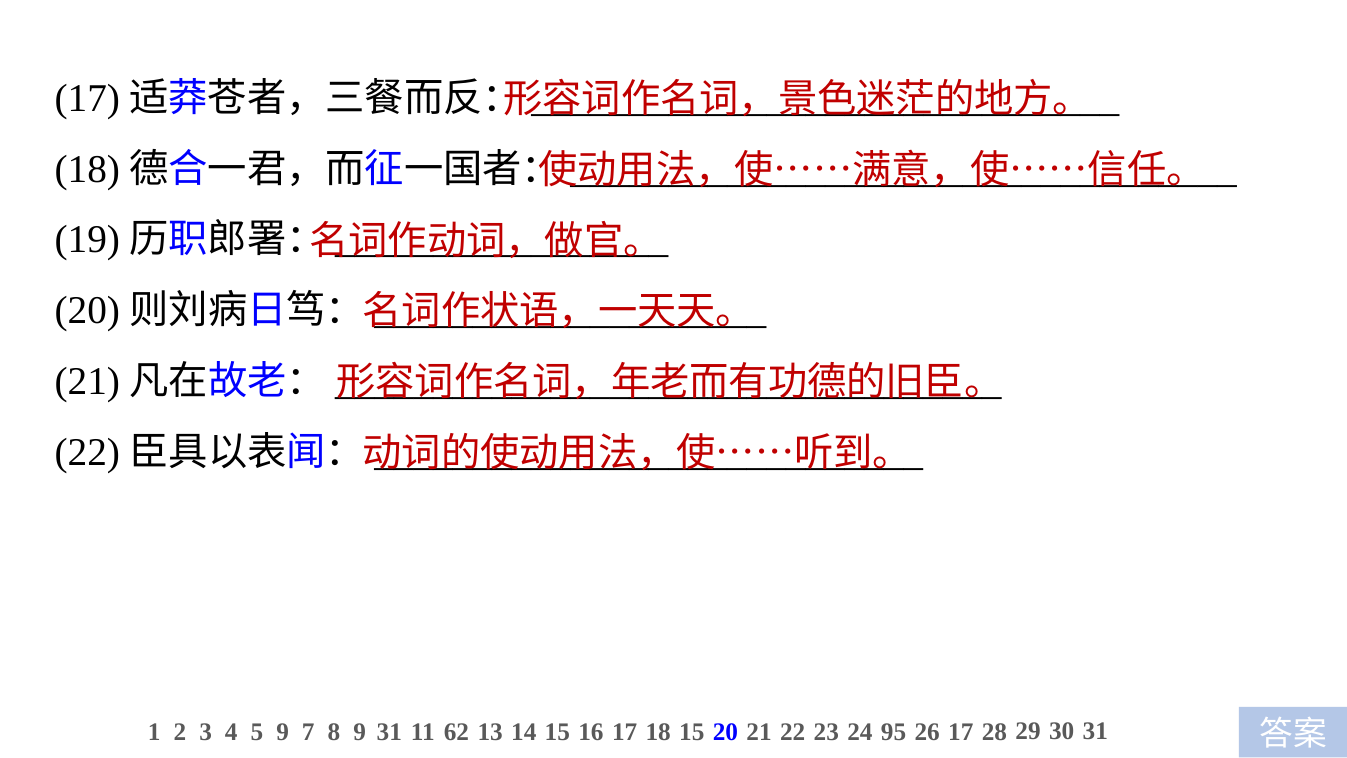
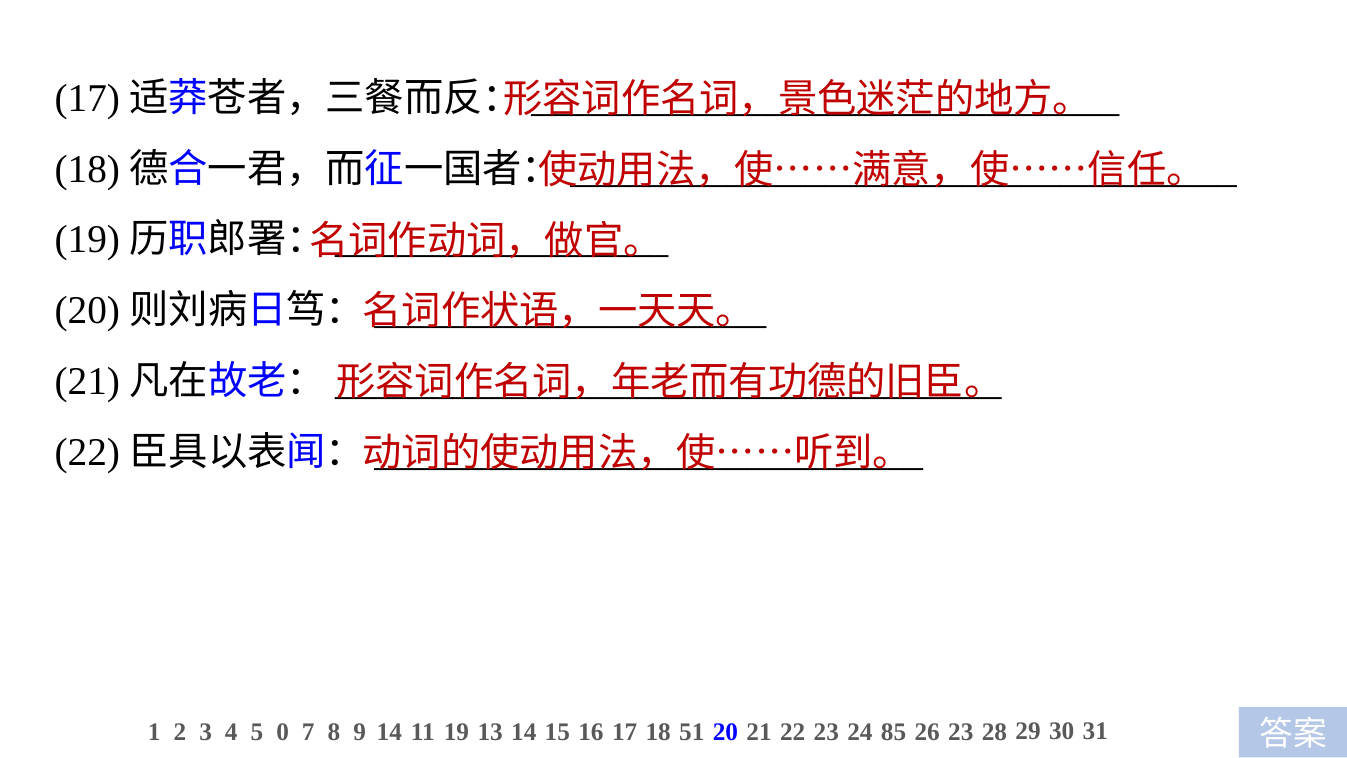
5 9: 9 -> 0
9 31: 31 -> 14
11 62: 62 -> 19
18 15: 15 -> 51
95: 95 -> 85
26 17: 17 -> 23
